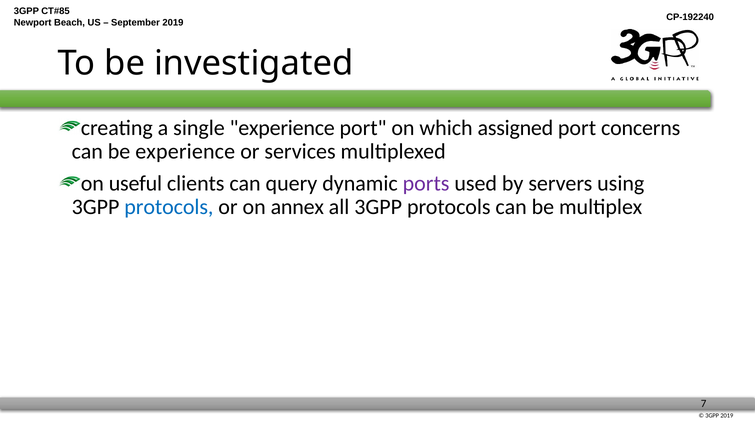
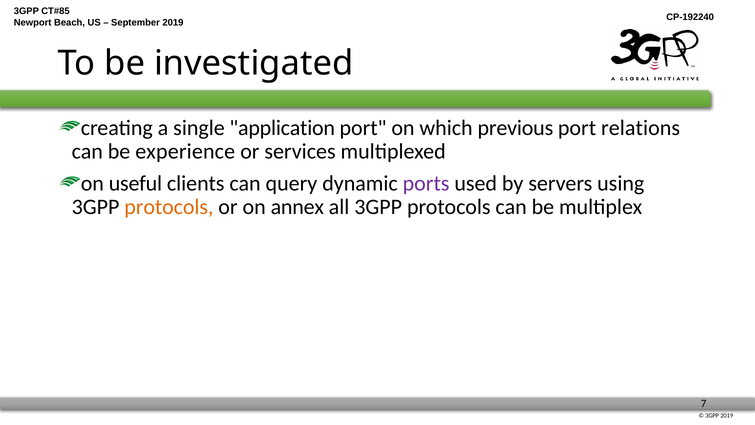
single experience: experience -> application
assigned: assigned -> previous
concerns: concerns -> relations
protocols at (169, 207) colour: blue -> orange
